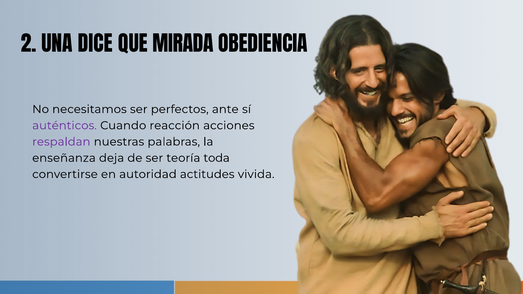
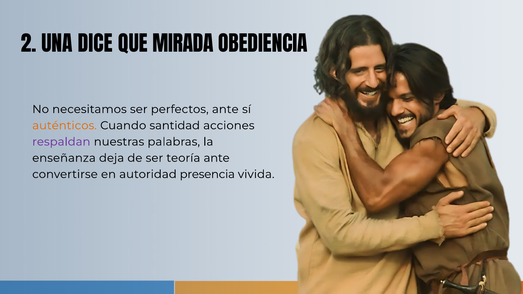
auténticos colour: purple -> orange
reacción: reacción -> santidad
teoría toda: toda -> ante
actitudes: actitudes -> presencia
